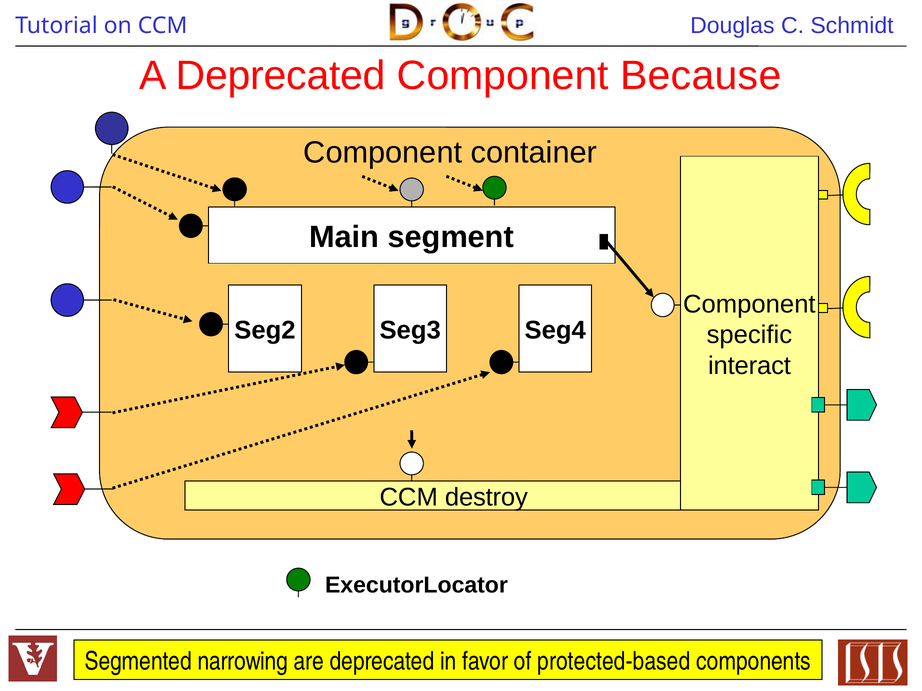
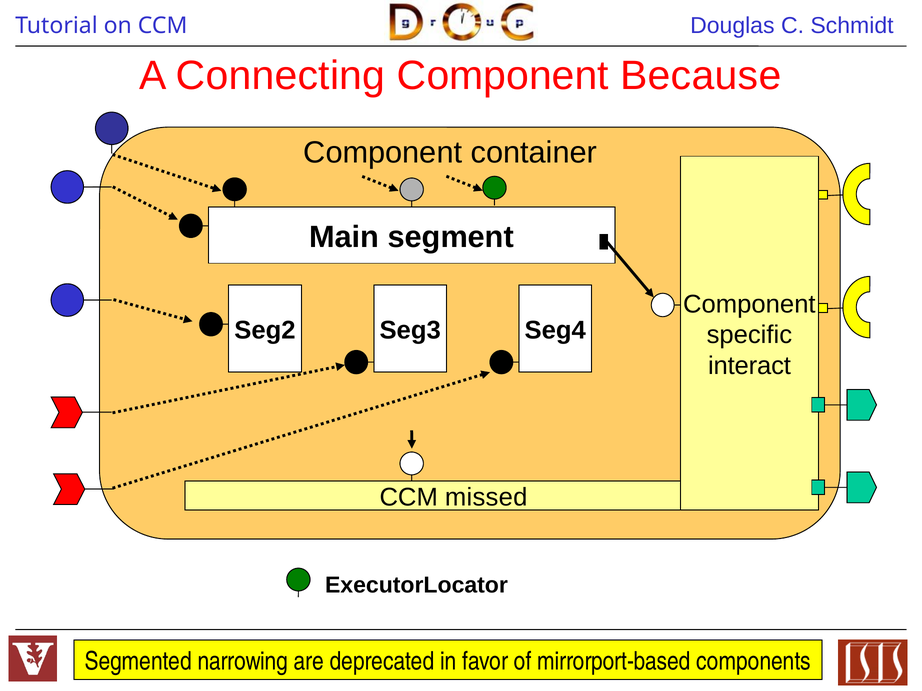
A Deprecated: Deprecated -> Connecting
destroy: destroy -> missed
protected-based: protected-based -> mirrorport-based
